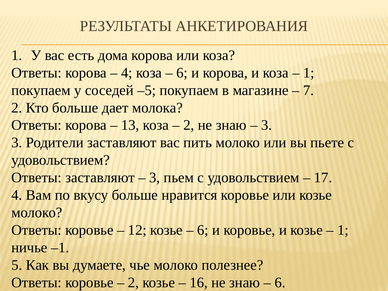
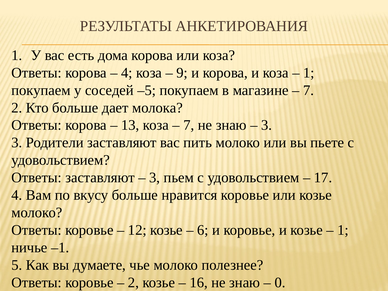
6 at (182, 73): 6 -> 9
2 at (189, 125): 2 -> 7
6 at (280, 282): 6 -> 0
